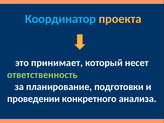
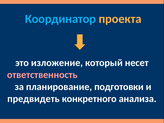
принимает: принимает -> изложение
ответственность colour: light green -> pink
проведении: проведении -> предвидеть
